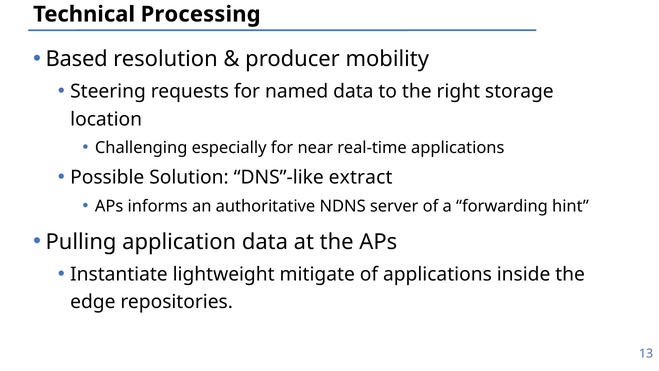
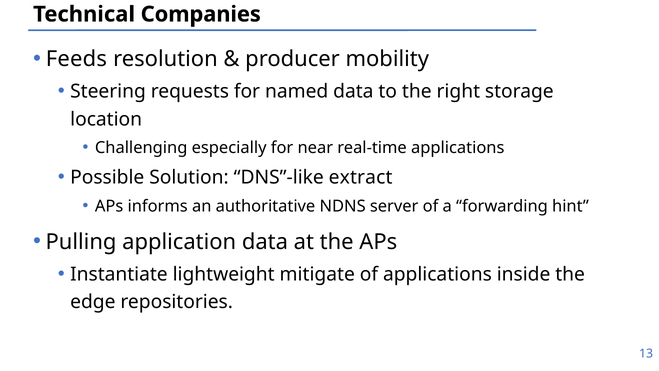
Processing: Processing -> Companies
Based: Based -> Feeds
